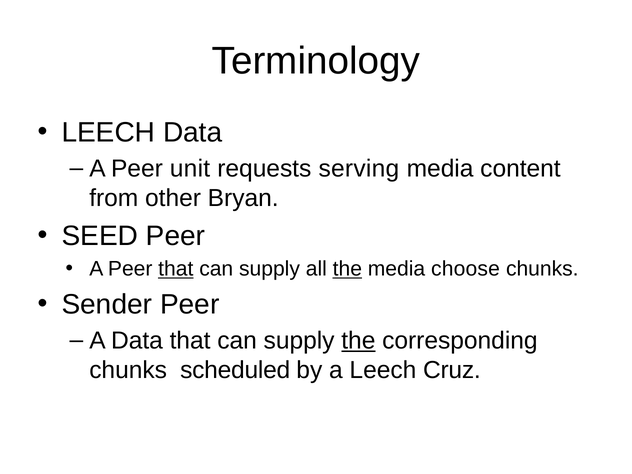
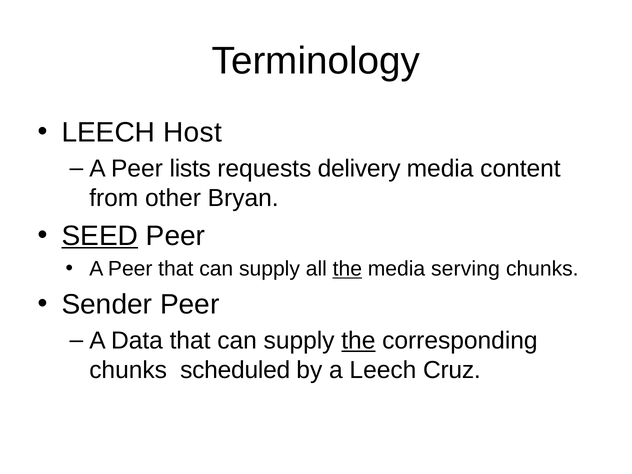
LEECH Data: Data -> Host
unit: unit -> lists
serving: serving -> delivery
SEED underline: none -> present
that at (176, 269) underline: present -> none
choose: choose -> serving
